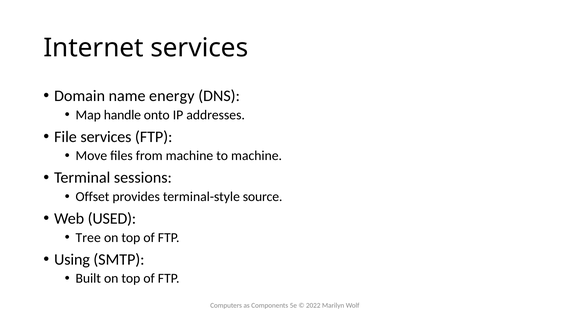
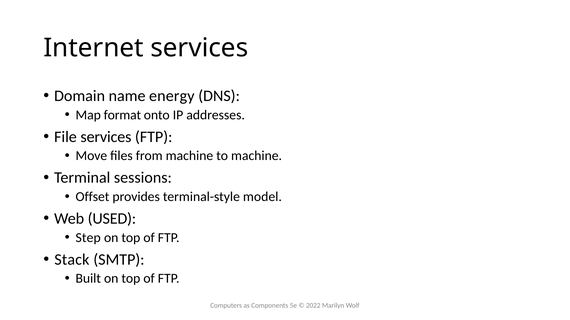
handle: handle -> format
source: source -> model
Tree: Tree -> Step
Using: Using -> Stack
